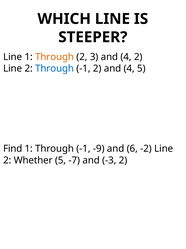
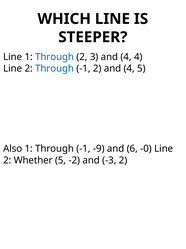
Through at (55, 57) colour: orange -> blue
4 2: 2 -> 4
Find: Find -> Also
-2: -2 -> -0
-7: -7 -> -2
